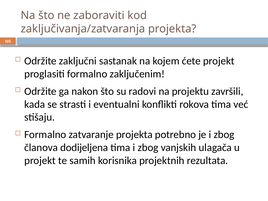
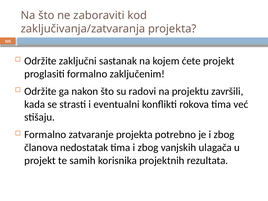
dodijeljena: dodijeljena -> nedostatak
